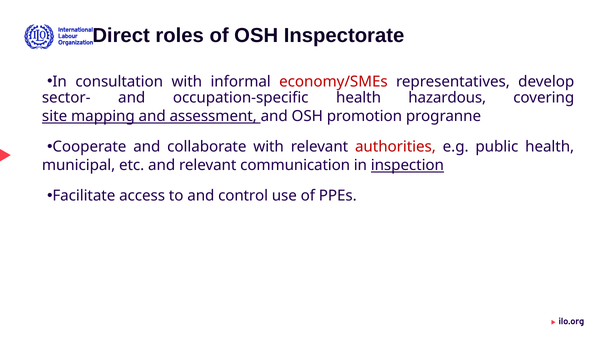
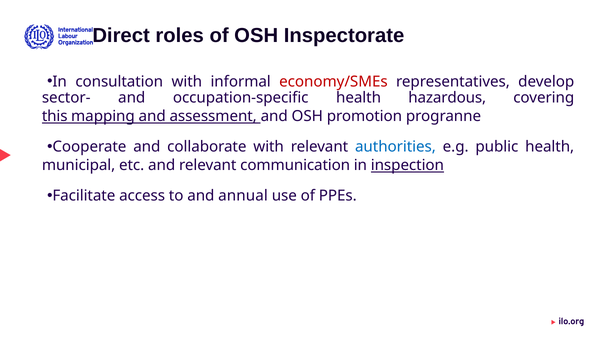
site: site -> this
authorities colour: red -> blue
control: control -> annual
